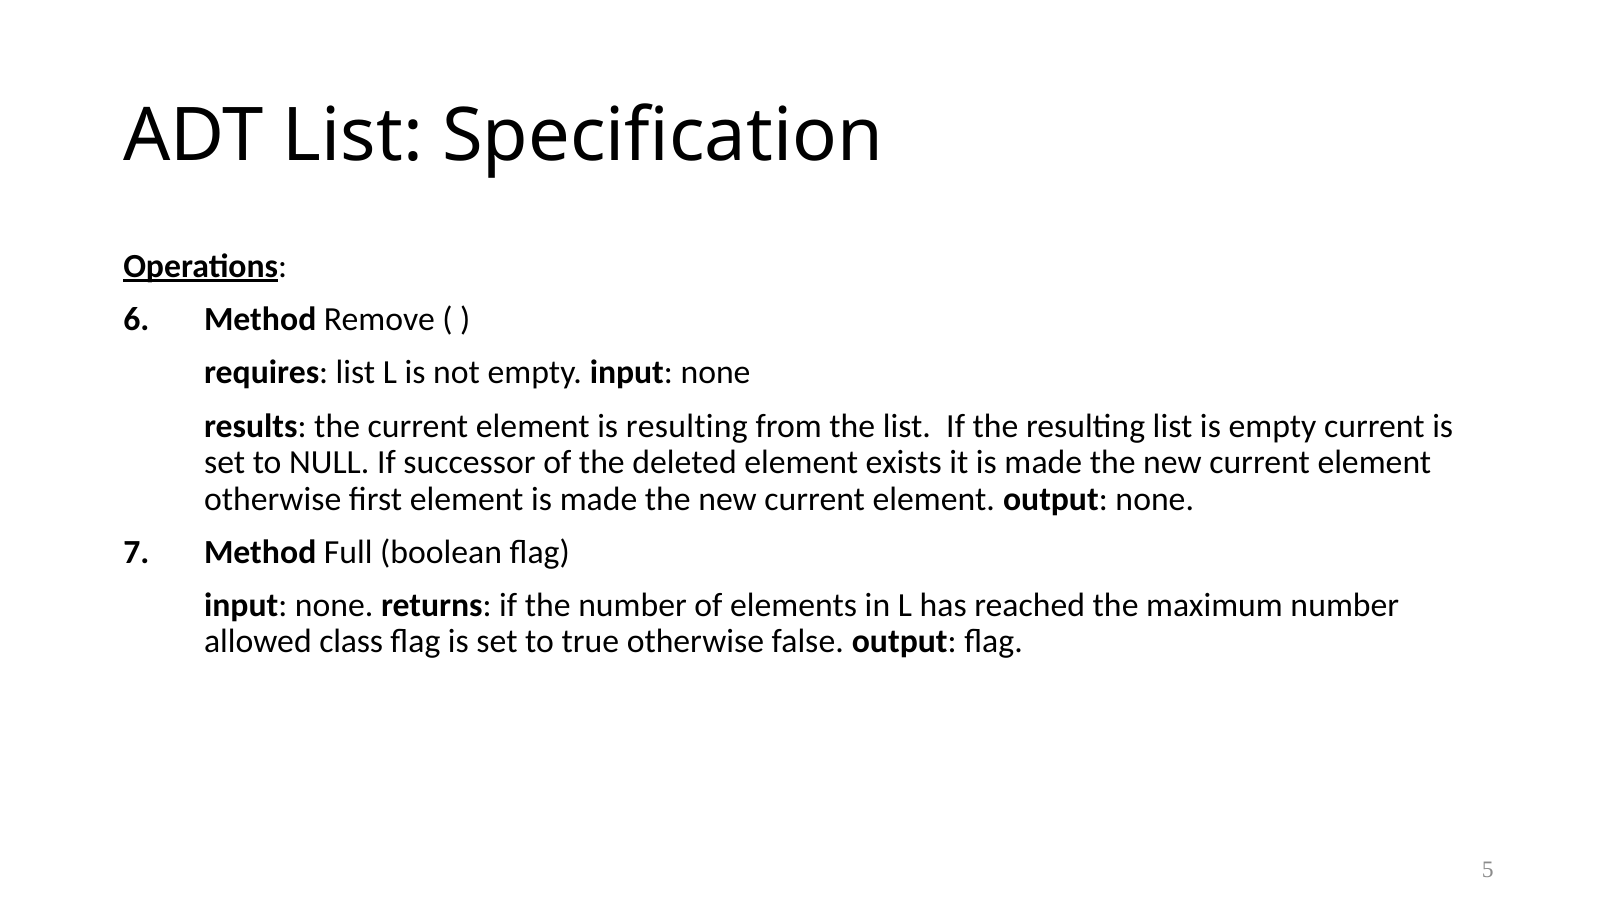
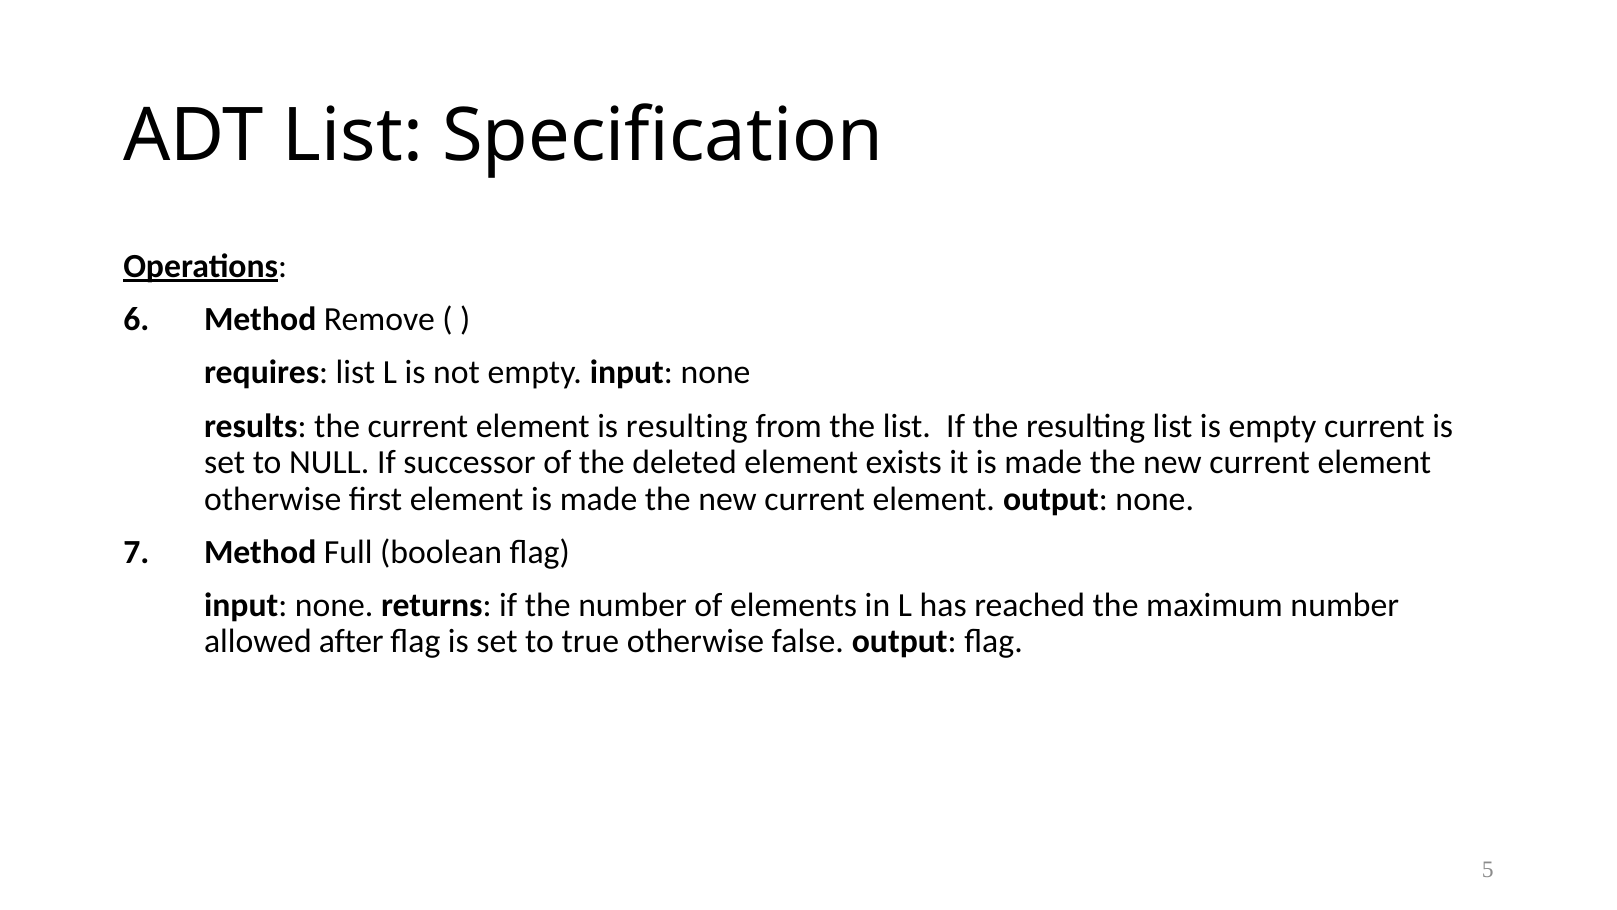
class: class -> after
